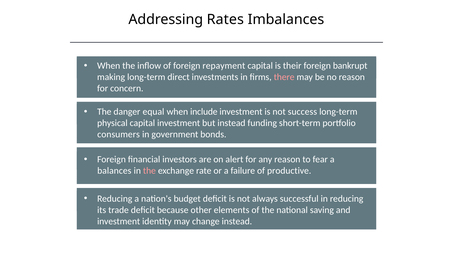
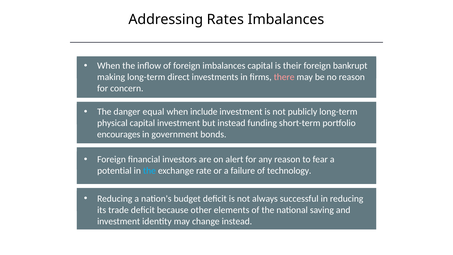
foreign repayment: repayment -> imbalances
success: success -> publicly
consumers at (119, 134): consumers -> encourages
balances: balances -> potential
the at (149, 171) colour: pink -> light blue
productive: productive -> technology
